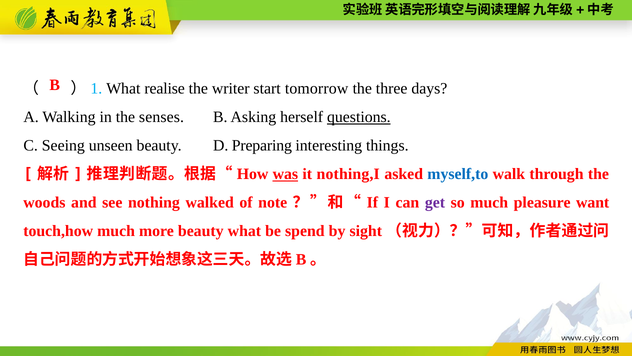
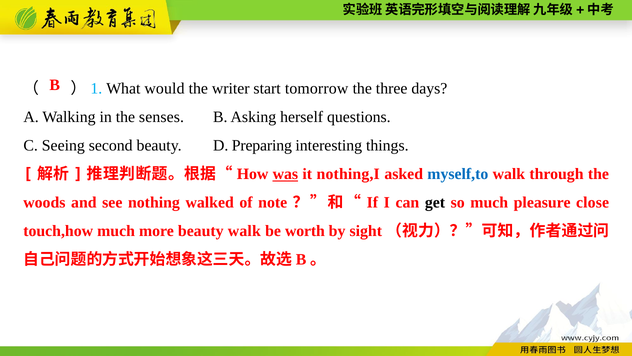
realise: realise -> would
questions underline: present -> none
unseen: unseen -> second
get colour: purple -> black
want: want -> close
beauty what: what -> walk
spend: spend -> worth
